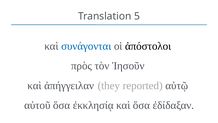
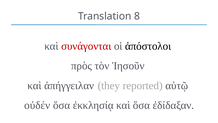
5: 5 -> 8
συνάγονται colour: blue -> red
αὐτοῦ: αὐτοῦ -> οὐδέν
